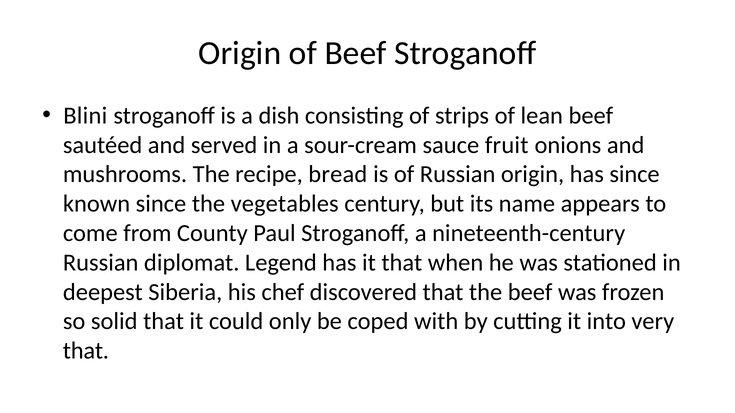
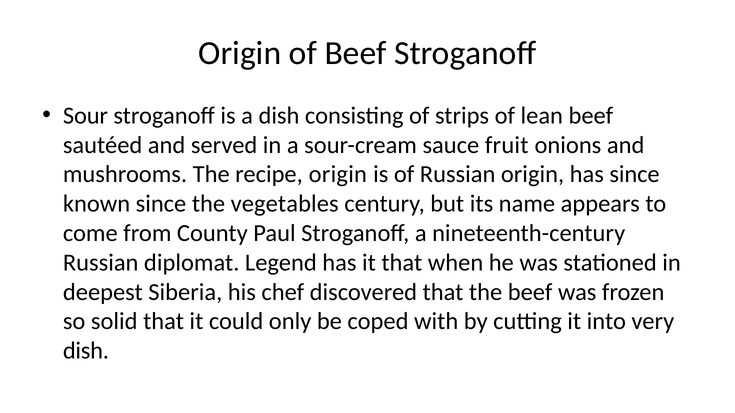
Blini: Blini -> Sour
recipe bread: bread -> origin
that at (86, 351): that -> dish
